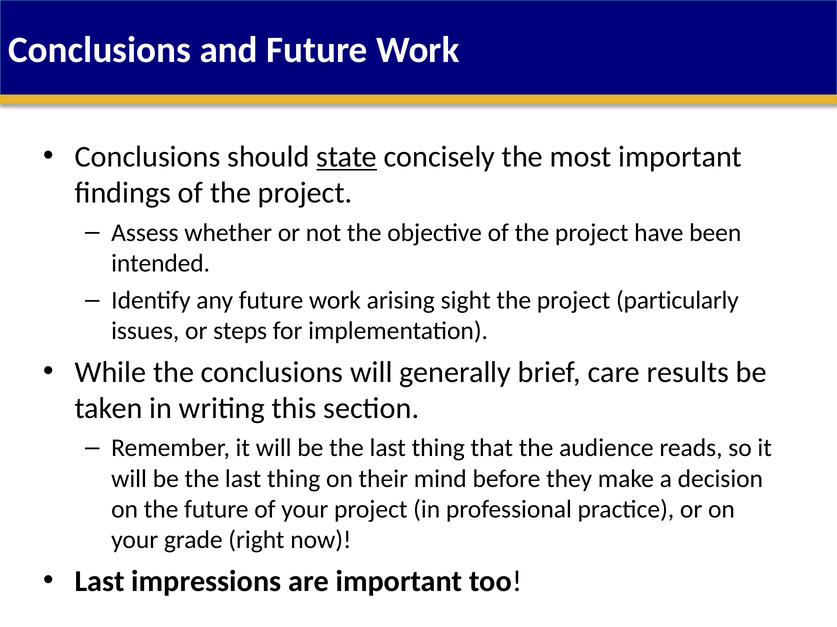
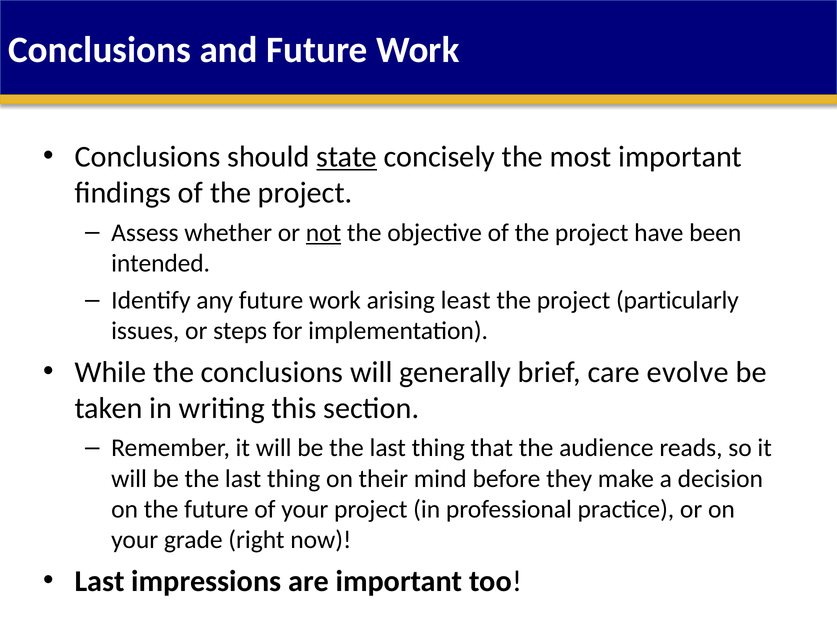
not underline: none -> present
sight: sight -> least
results: results -> evolve
